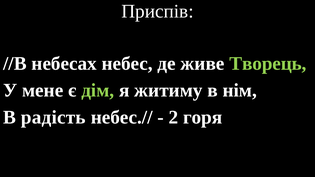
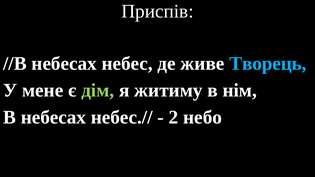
Творець colour: light green -> light blue
В радість: радість -> небесах
горя: горя -> небо
